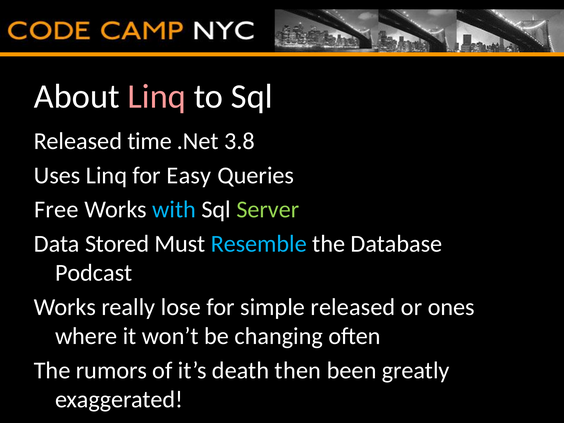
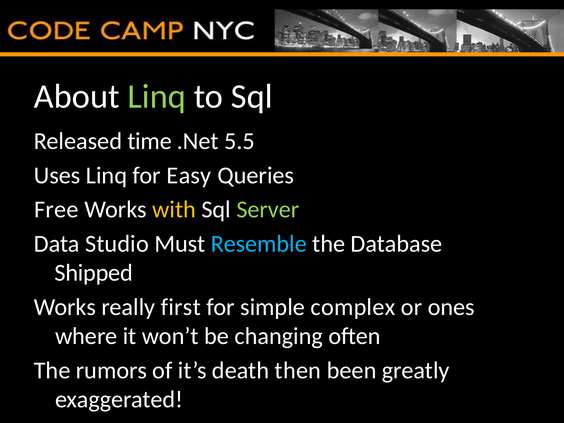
Linq at (157, 96) colour: pink -> light green
3.8: 3.8 -> 5.5
with colour: light blue -> yellow
Stored: Stored -> Studio
Podcast: Podcast -> Shipped
lose: lose -> first
simple released: released -> complex
